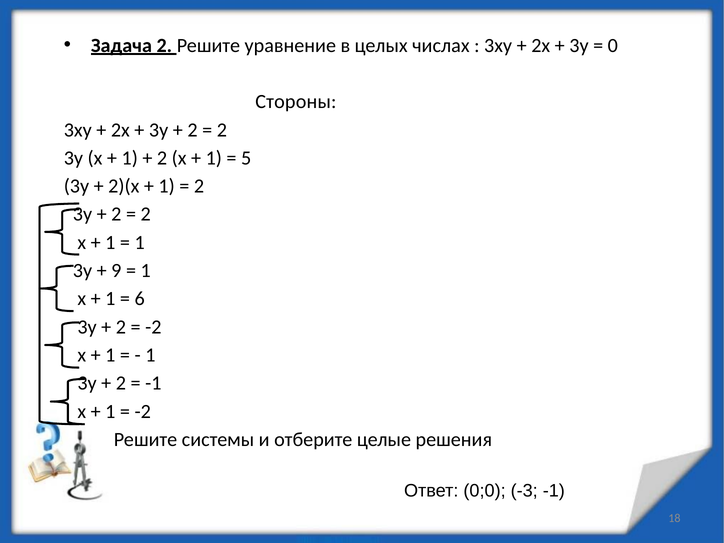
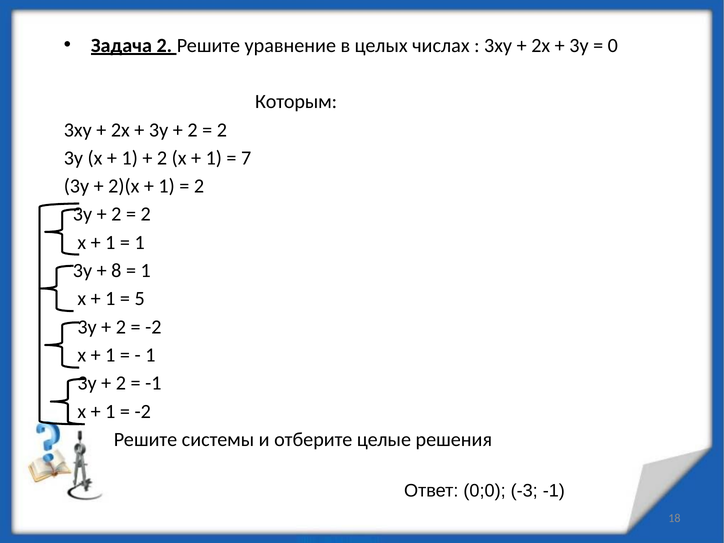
Стороны: Стороны -> Которым
5: 5 -> 7
9: 9 -> 8
6: 6 -> 5
